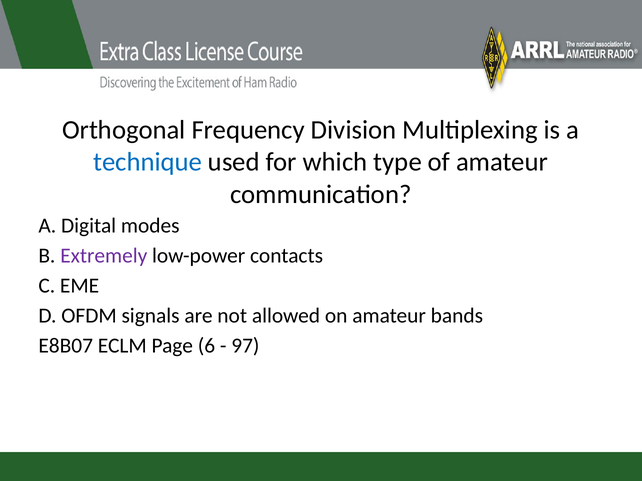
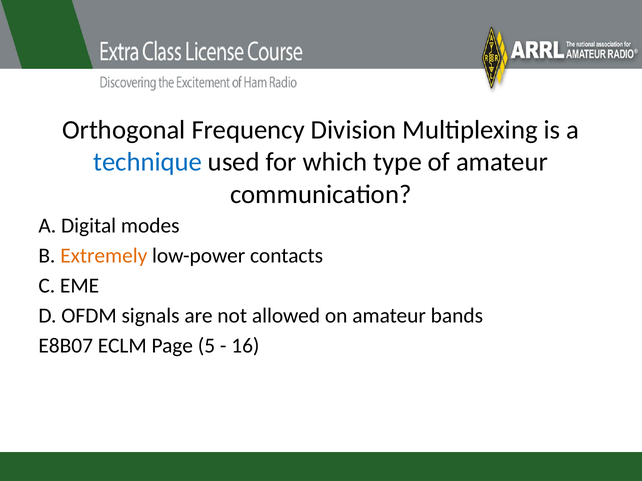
Extremely colour: purple -> orange
6: 6 -> 5
97: 97 -> 16
